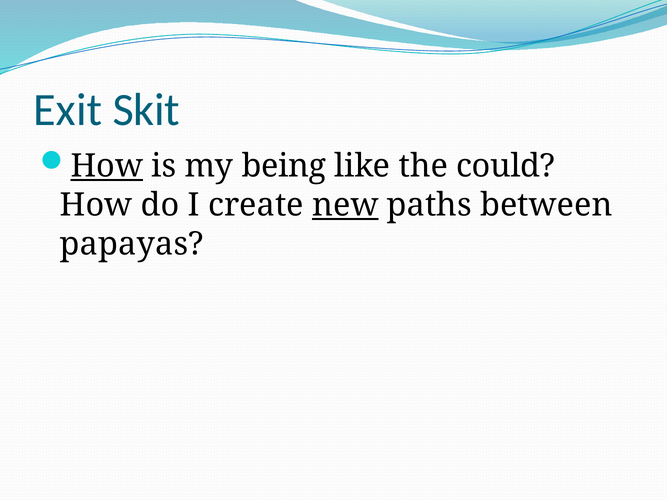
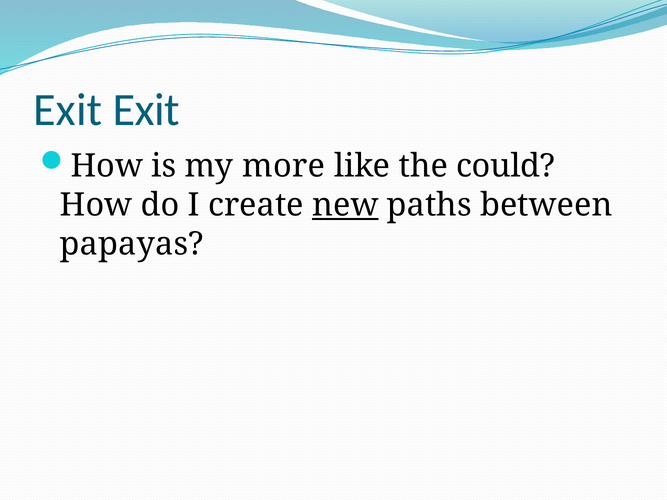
Exit Skit: Skit -> Exit
How at (107, 166) underline: present -> none
being: being -> more
